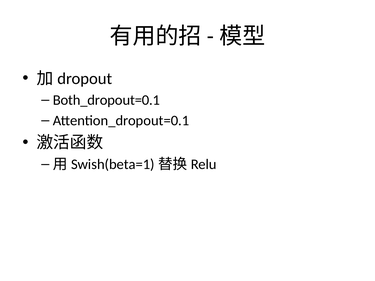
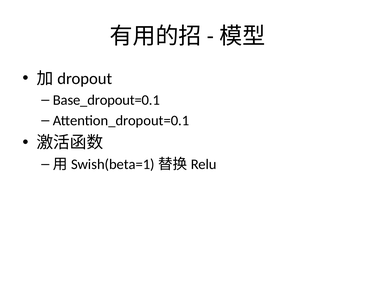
Both_dropout=0.1: Both_dropout=0.1 -> Base_dropout=0.1
